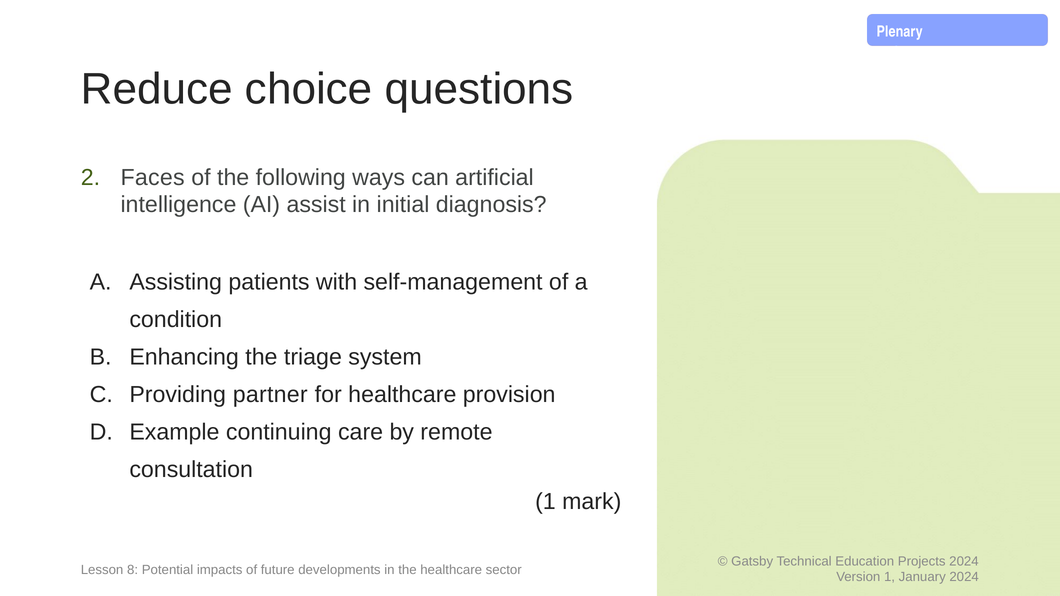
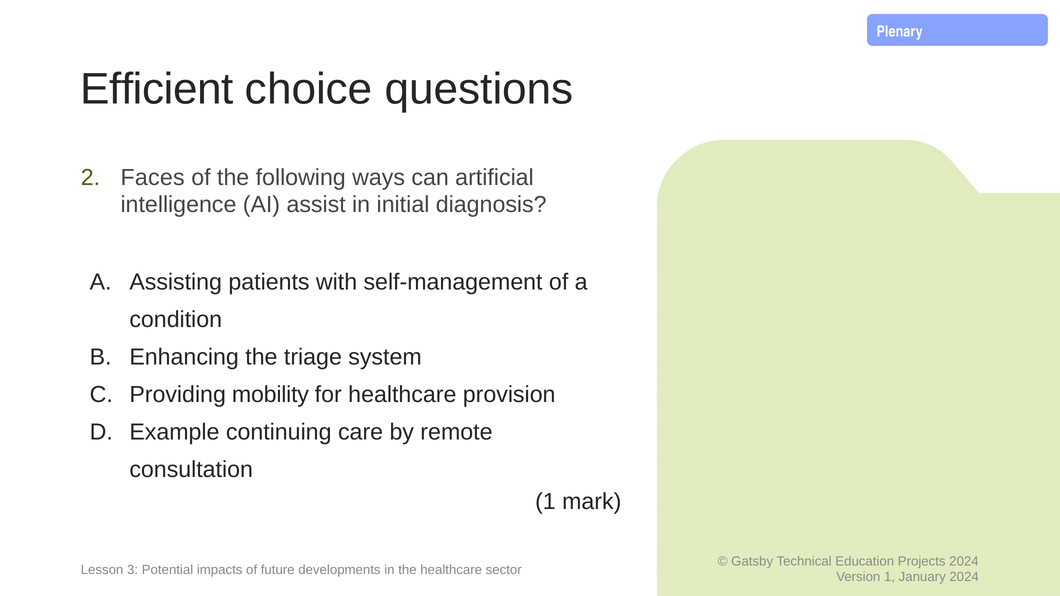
Reduce: Reduce -> Efficient
partner: partner -> mobility
8: 8 -> 3
